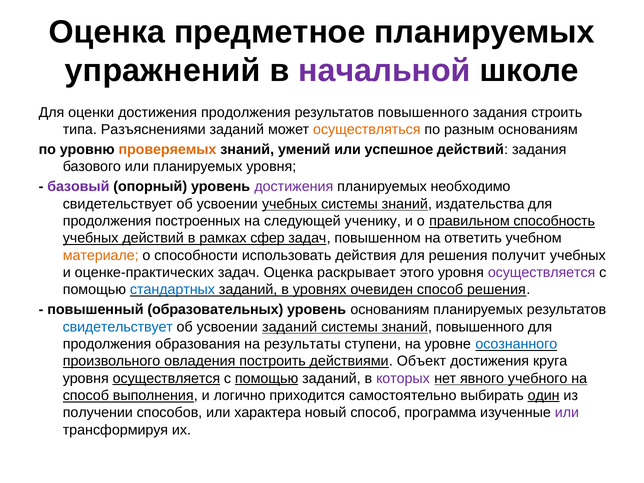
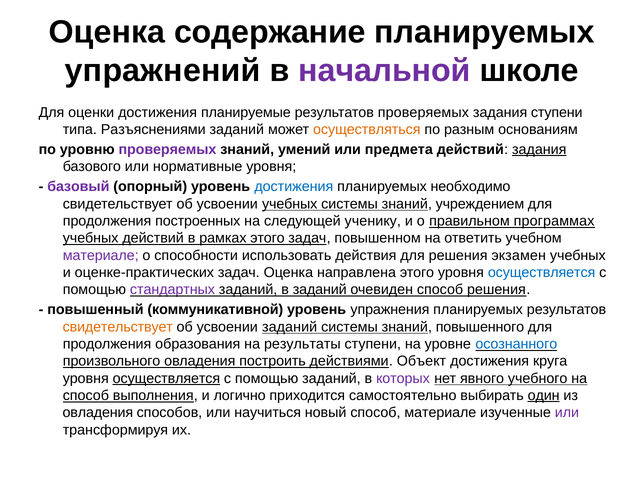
предметное: предметное -> содержание
достижения продолжения: продолжения -> планируемые
результатов повышенного: повышенного -> проверяемых
задания строить: строить -> ступени
проверяемых at (167, 149) colour: orange -> purple
успешное: успешное -> предмета
задания at (539, 149) underline: none -> present
или планируемых: планируемых -> нормативные
достижения at (294, 187) colour: purple -> blue
издательства: издательства -> учреждением
способность: способность -> программах
рамках сфер: сфер -> этого
материале at (101, 255) colour: orange -> purple
получит: получит -> экзамен
раскрывает: раскрывает -> направлена
осуществляется at (542, 273) colour: purple -> blue
стандартных colour: blue -> purple
в уровнях: уровнях -> заданий
образовательных: образовательных -> коммуникативной
уровень основаниям: основаниям -> упражнения
свидетельствует at (118, 327) colour: blue -> orange
помощью at (267, 378) underline: present -> none
получении at (98, 413): получении -> овладения
характера: характера -> научиться
способ программа: программа -> материале
